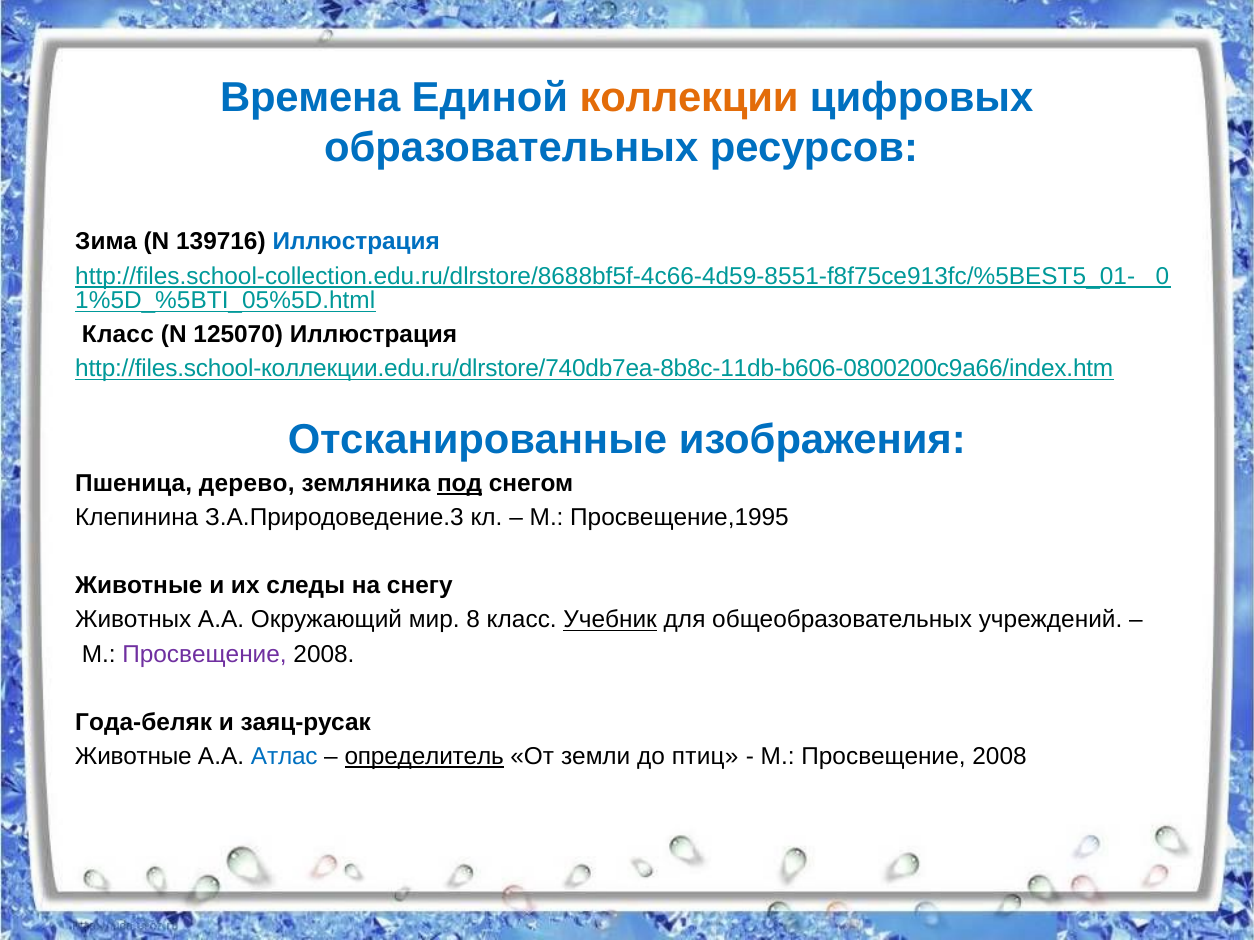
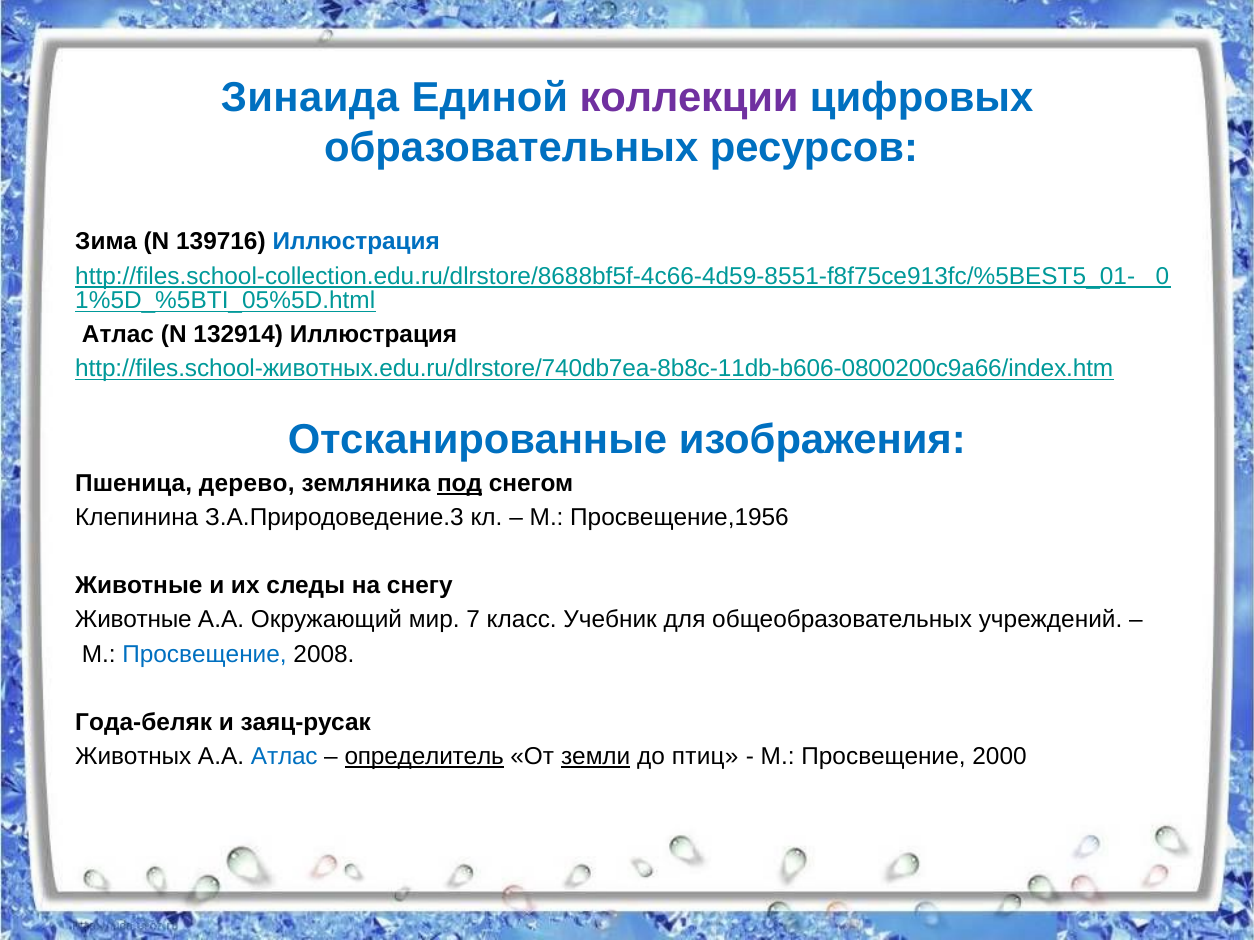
Времена: Времена -> Зинаида
коллекции colour: orange -> purple
Класс at (118, 335): Класс -> Атлас
125070: 125070 -> 132914
http://files.school-коллекции.edu.ru/dlrstore/740db7ea-8b8c-11db-b606-0800200c9a66/index.htm: http://files.school-коллекции.edu.ru/dlrstore/740db7ea-8b8c-11db-b606-0800200c9a66/index.htm -> http://files.school-животных.edu.ru/dlrstore/740db7ea-8b8c-11db-b606-0800200c9a66/index.htm
Просвещение,1995: Просвещение,1995 -> Просвещение,1956
Животных at (133, 620): Животных -> Животные
8: 8 -> 7
Учебник underline: present -> none
Просвещение at (205, 654) colour: purple -> blue
Животные at (133, 757): Животные -> Животных
земли underline: none -> present
2008 at (1000, 757): 2008 -> 2000
